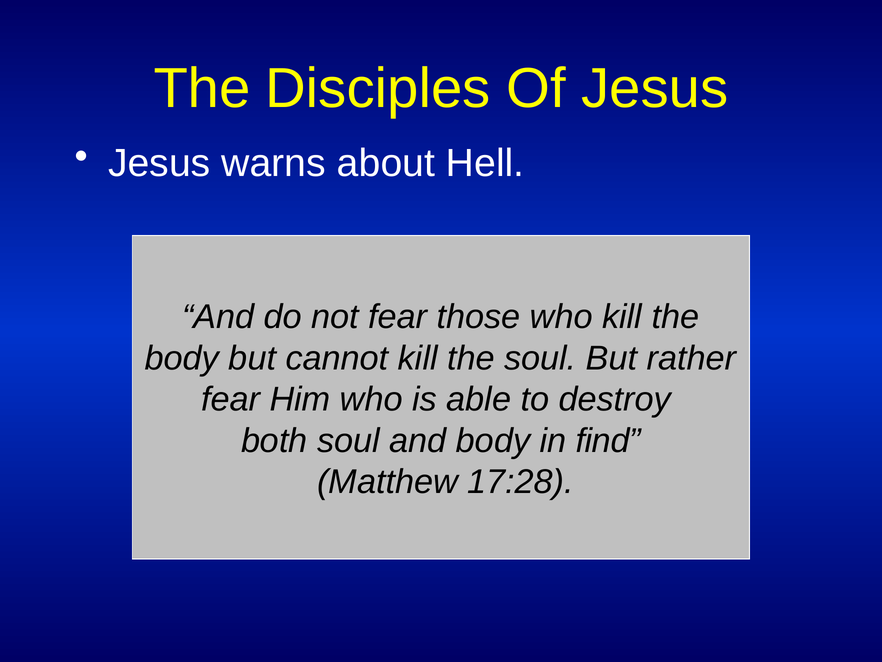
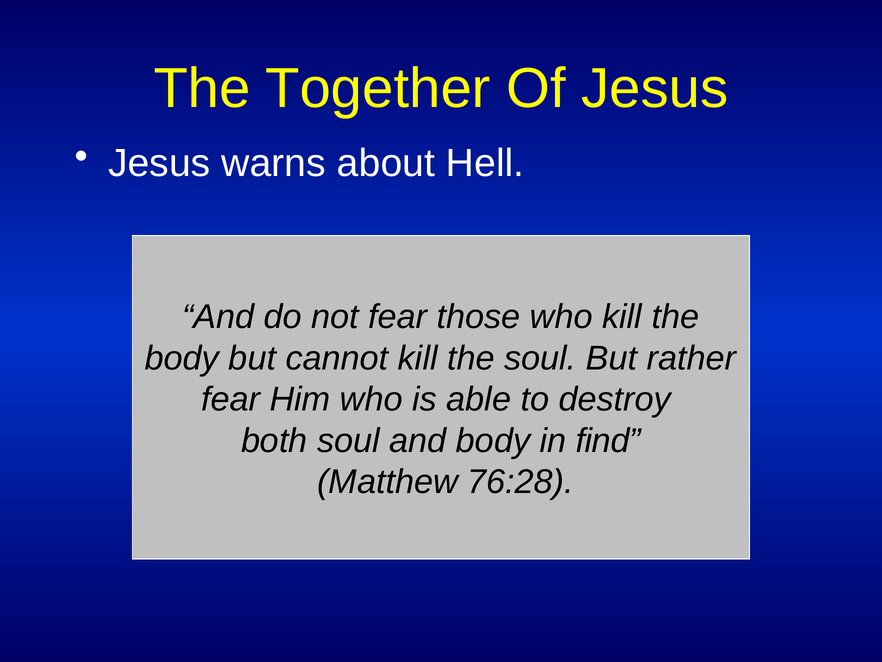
Disciples: Disciples -> Together
17:28: 17:28 -> 76:28
